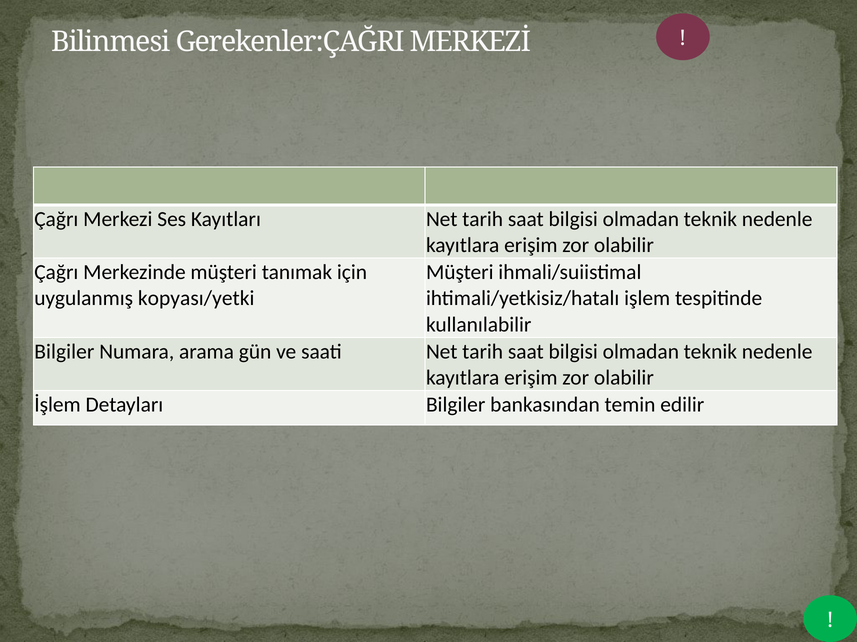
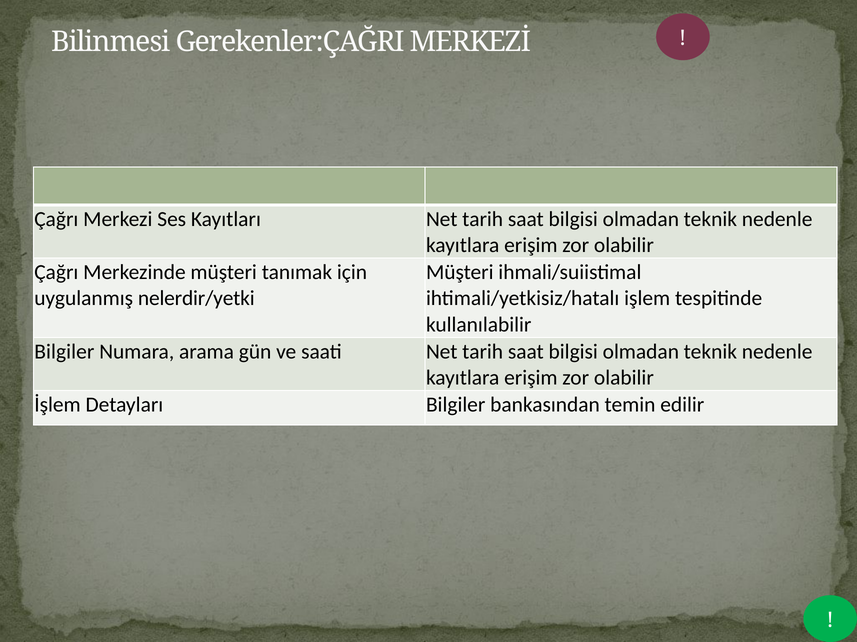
kopyası/yetki: kopyası/yetki -> nelerdir/yetki
